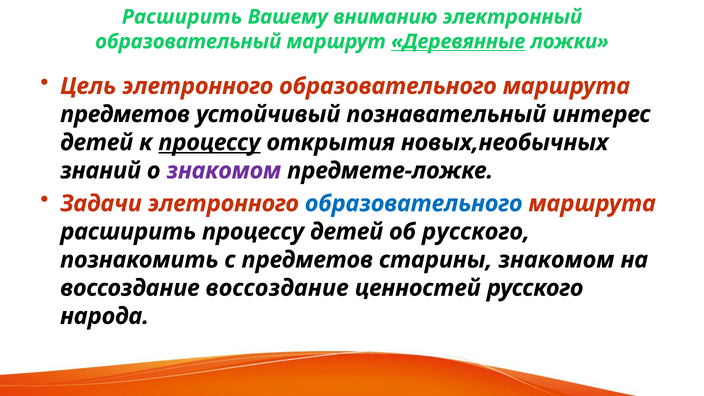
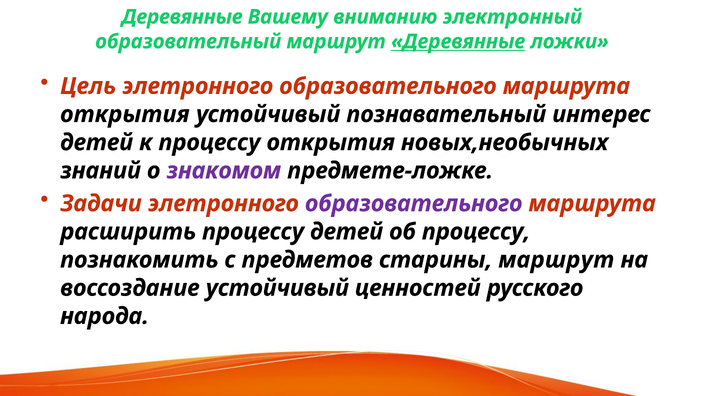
Расширить at (182, 17): Расширить -> Деревянные
предметов at (125, 114): предметов -> открытия
процессу at (210, 142) underline: present -> none
образовательного at (414, 204) colour: blue -> purple
об русского: русского -> процессу
старины знакомом: знакомом -> маршрут
воссоздание воссоздание: воссоздание -> устойчивый
